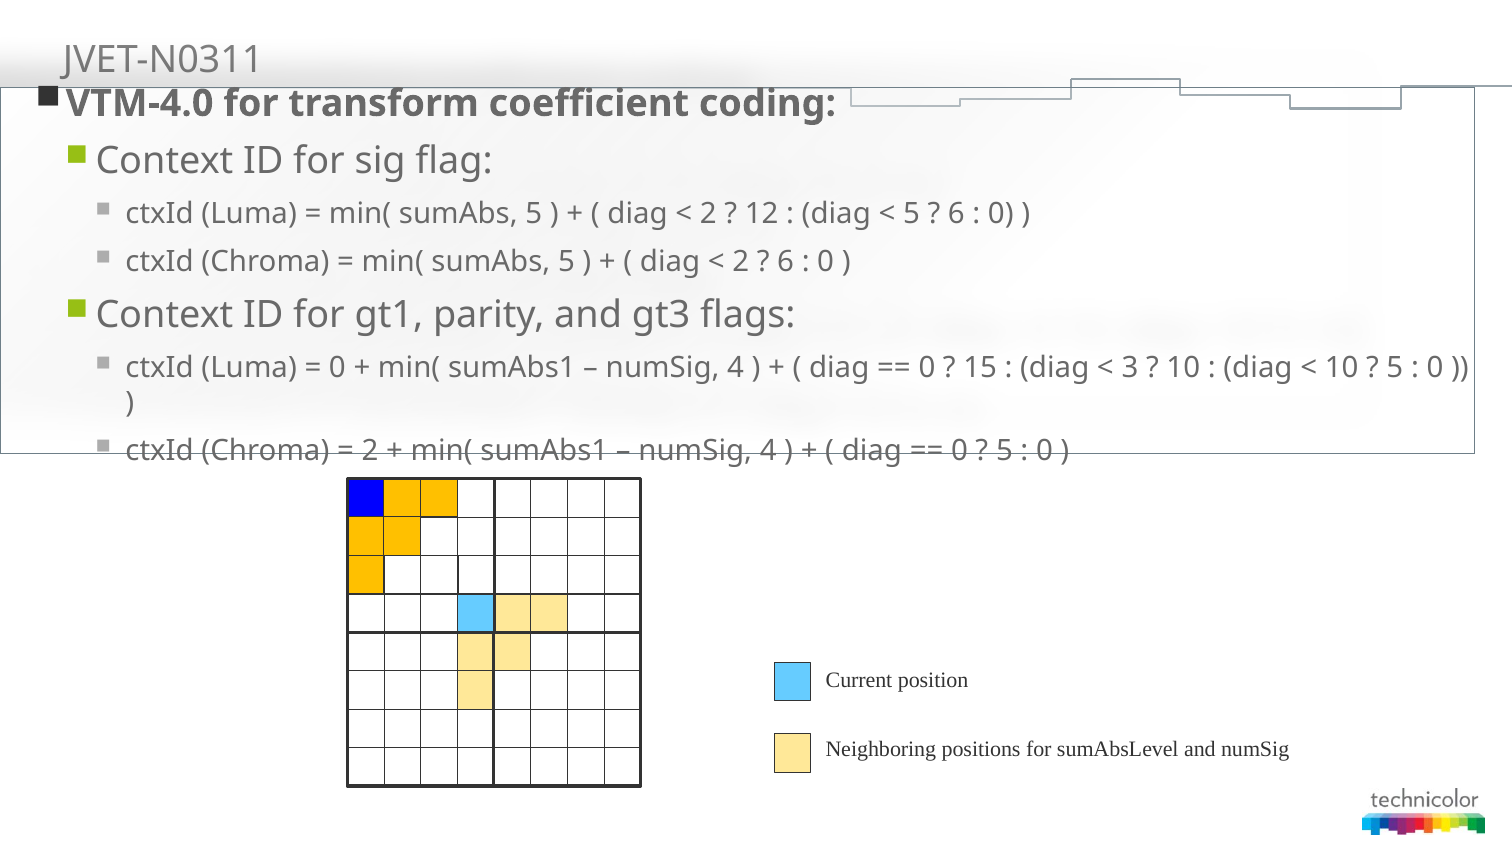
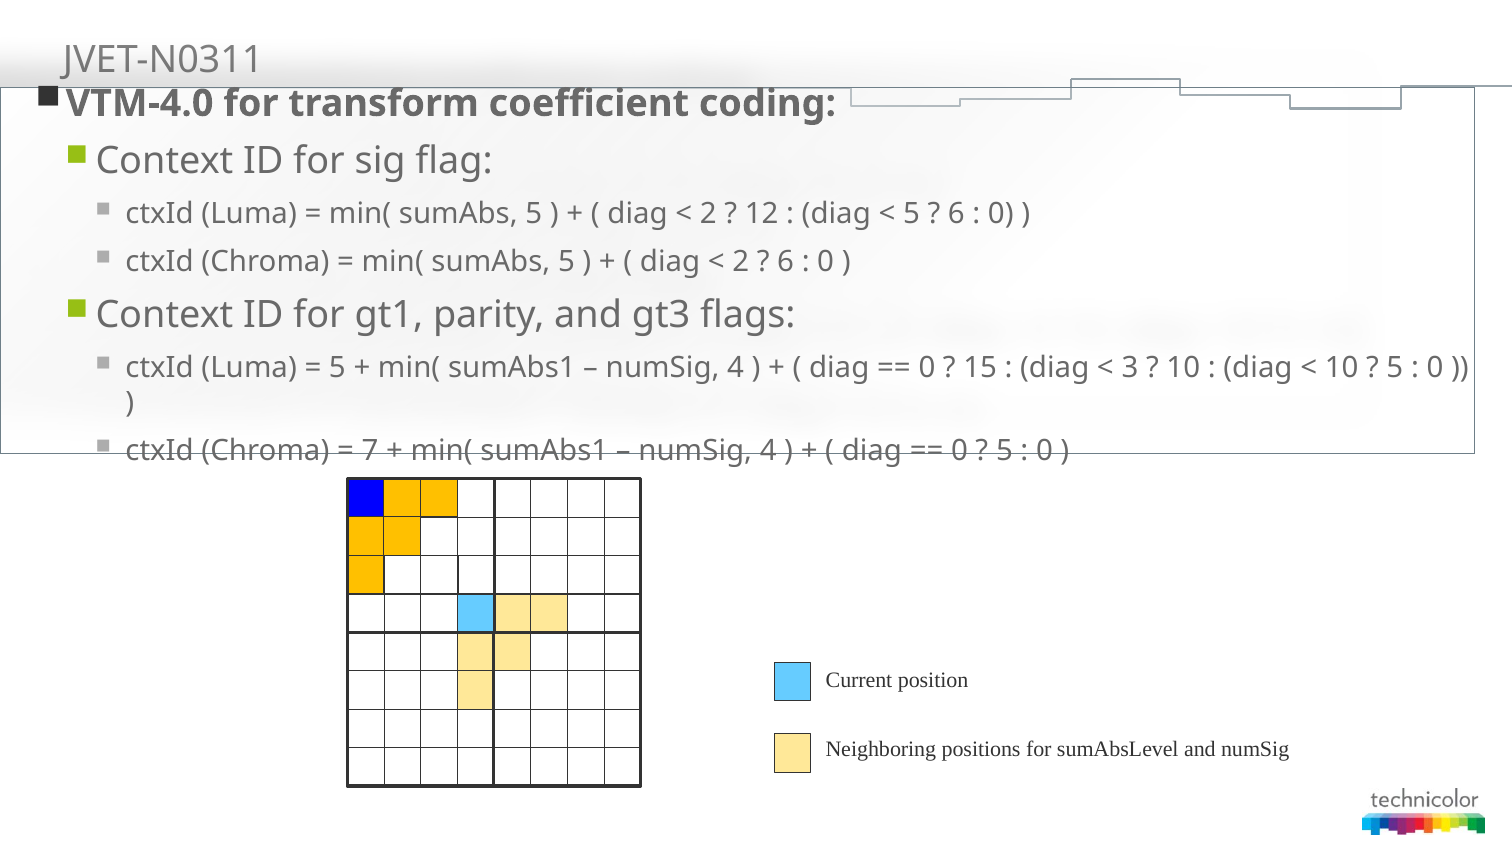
0 at (337, 368): 0 -> 5
2 at (370, 451): 2 -> 7
